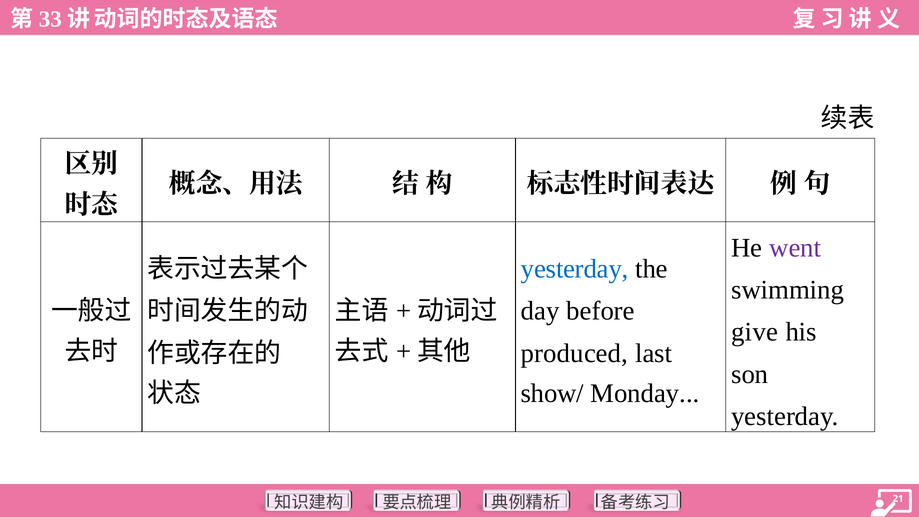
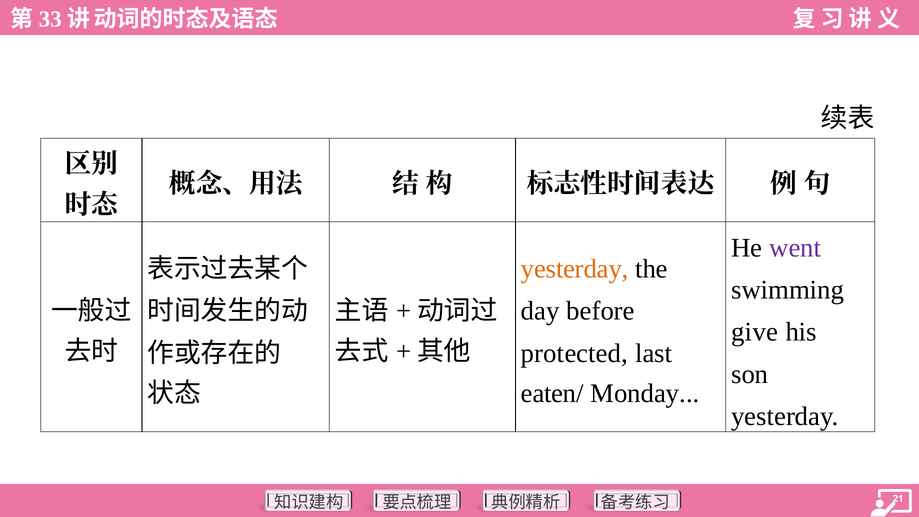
yesterday at (575, 269) colour: blue -> orange
produced: produced -> protected
show/: show/ -> eaten/
